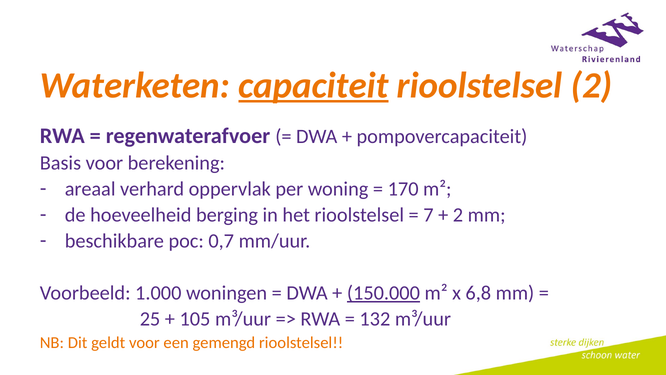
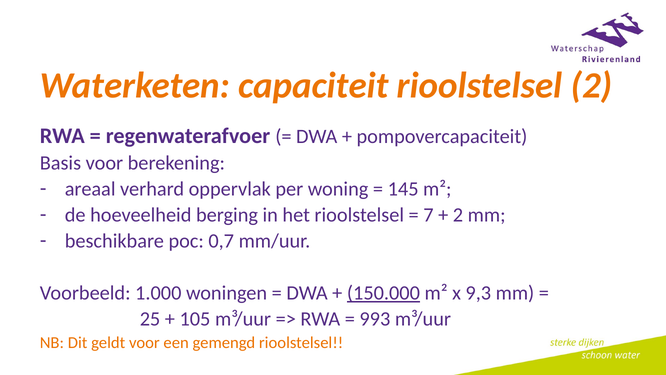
capaciteit underline: present -> none
170: 170 -> 145
6,8: 6,8 -> 9,3
132: 132 -> 993
